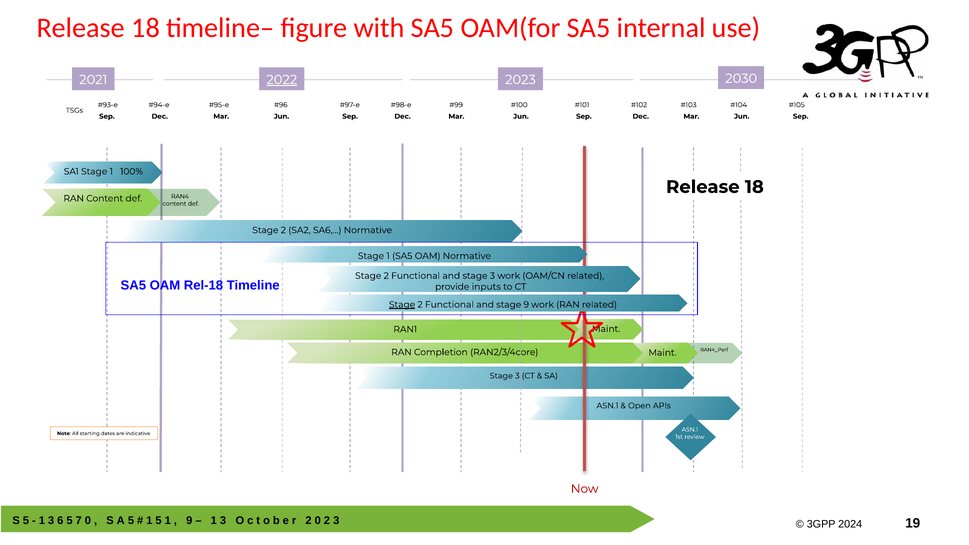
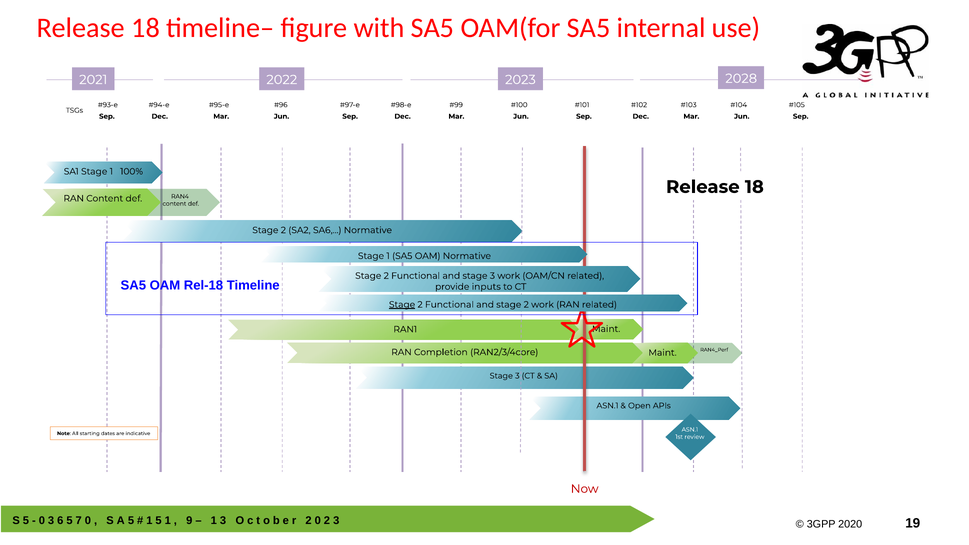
2030: 2030 -> 2028
2022 underline: present -> none
and stage 9: 9 -> 2
1 at (42, 520): 1 -> 0
2024: 2024 -> 2020
